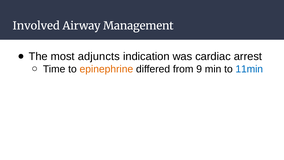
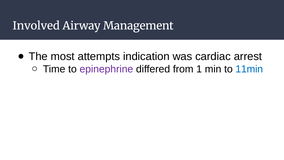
adjuncts: adjuncts -> attempts
epinephrine colour: orange -> purple
9: 9 -> 1
